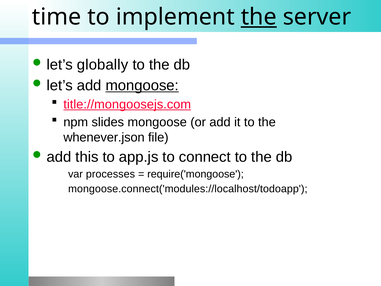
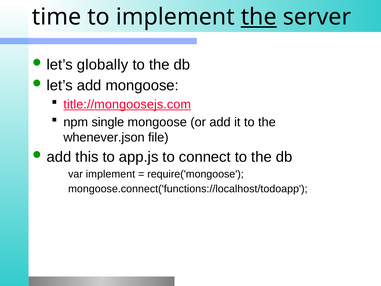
mongoose at (142, 85) underline: present -> none
slides: slides -> single
var processes: processes -> implement
mongoose.connect('modules://localhost/todoapp: mongoose.connect('modules://localhost/todoapp -> mongoose.connect('functions://localhost/todoapp
